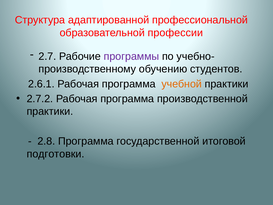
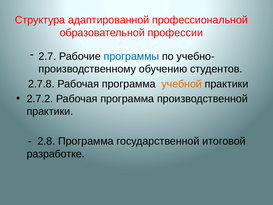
программы colour: purple -> blue
2.6.1: 2.6.1 -> 2.7.8
подготовки: подготовки -> разработке
